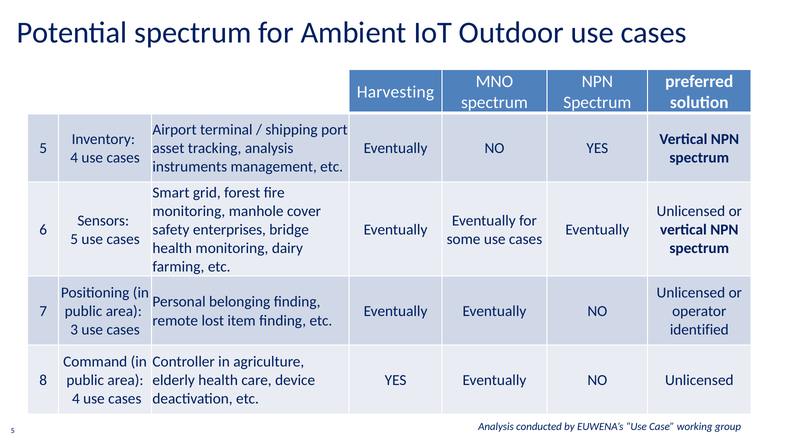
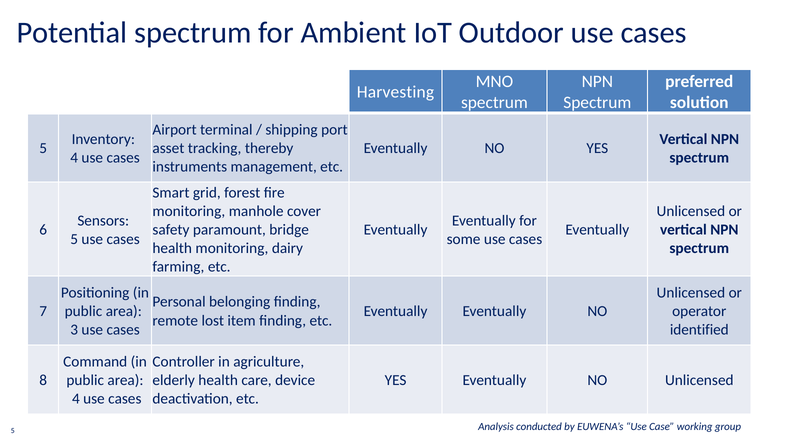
tracking analysis: analysis -> thereby
enterprises: enterprises -> paramount
